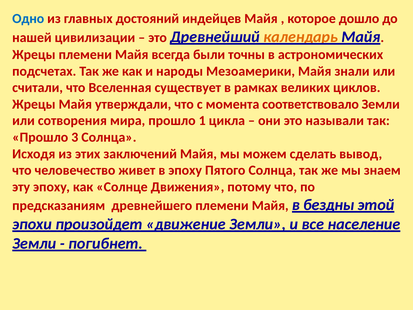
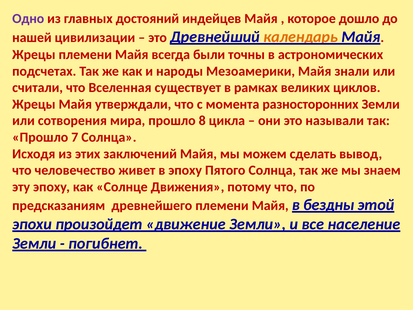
Одно colour: blue -> purple
соответствовало: соответствовало -> разносторонних
1: 1 -> 8
3: 3 -> 7
